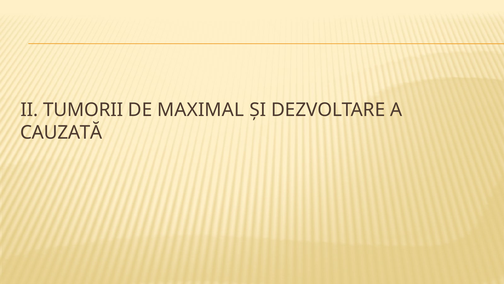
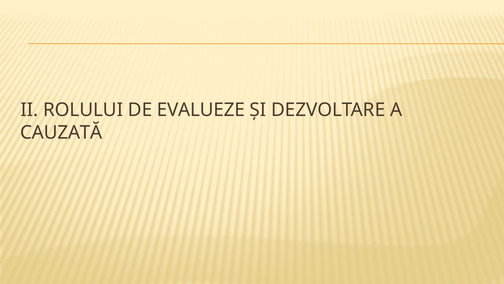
TUMORII: TUMORII -> ROLULUI
MAXIMAL: MAXIMAL -> EVALUEZE
